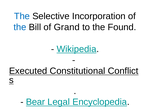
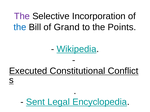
The at (22, 16) colour: blue -> purple
Found: Found -> Points
Bear: Bear -> Sent
